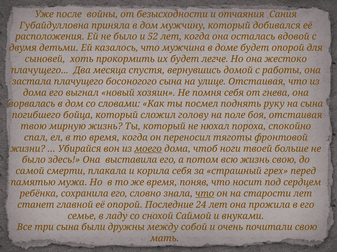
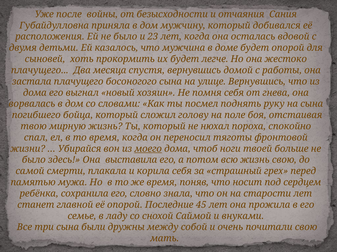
52: 52 -> 23
улице Отстаивая: Отстаивая -> Вернувшись
что at (205, 194) underline: present -> none
24: 24 -> 45
